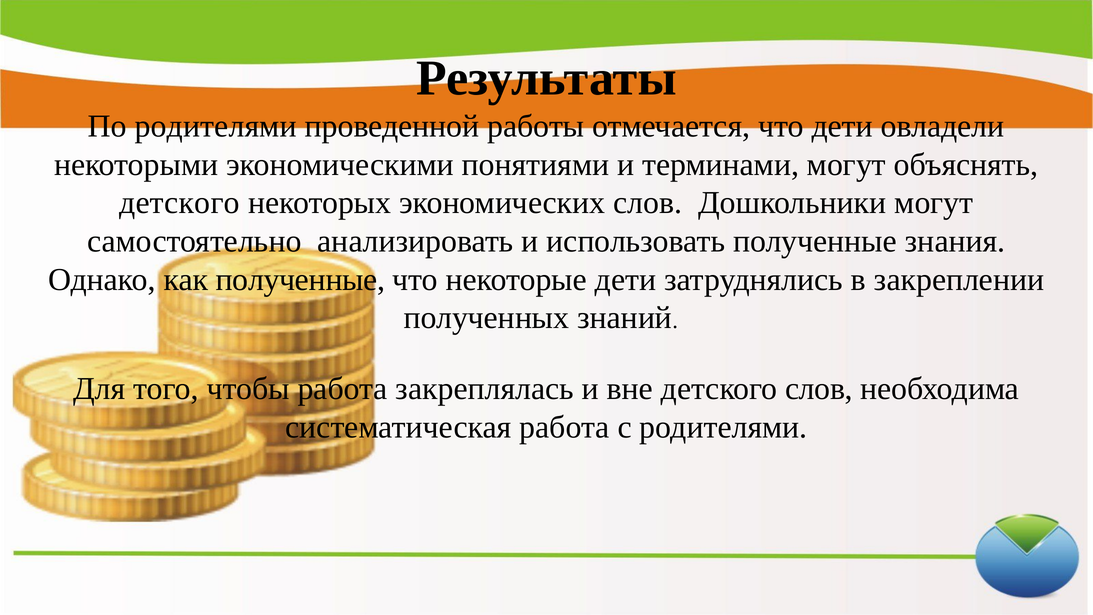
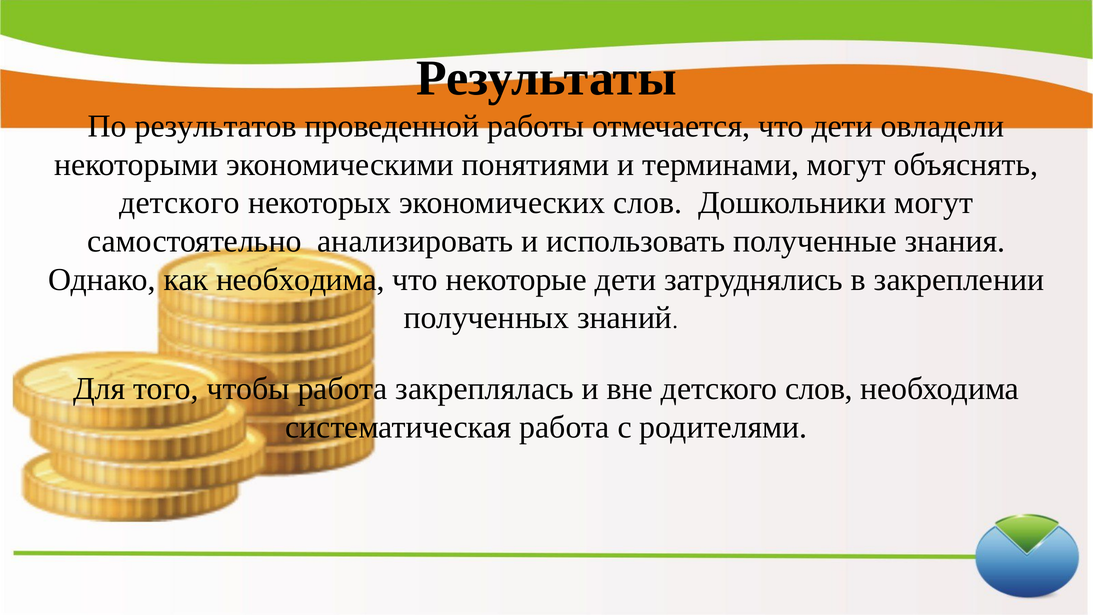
По родителями: родителями -> результатов
как полученные: полученные -> необходима
